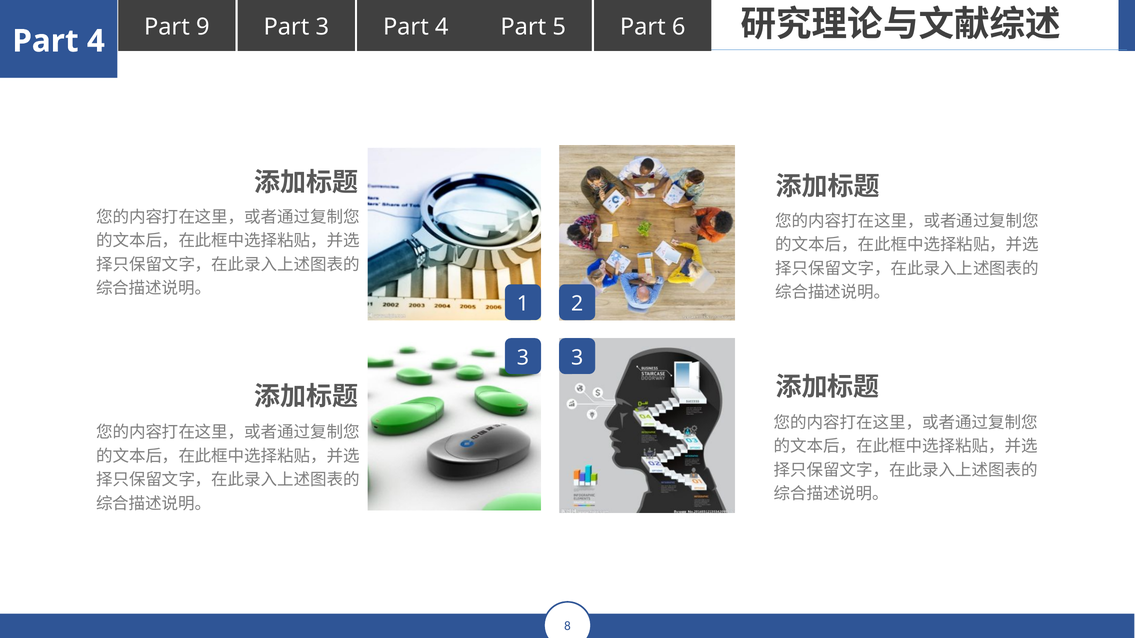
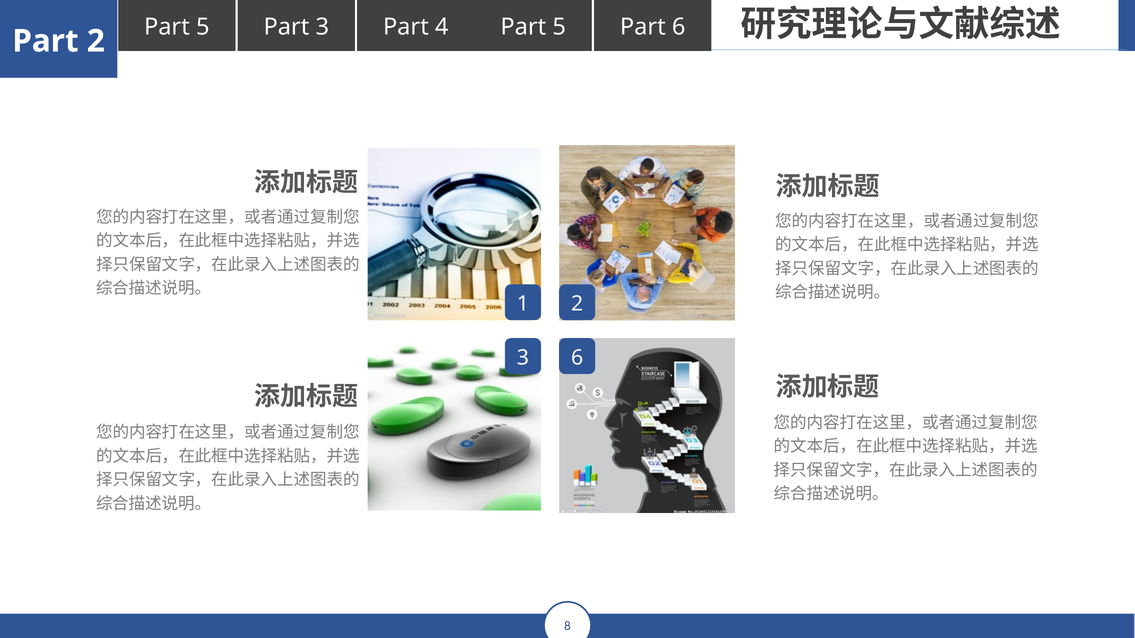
9 at (203, 27): 9 -> 5
4 at (96, 41): 4 -> 2
3 3: 3 -> 6
